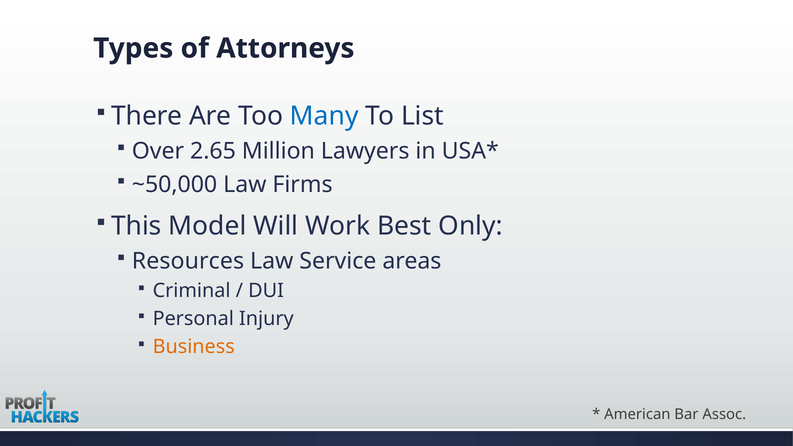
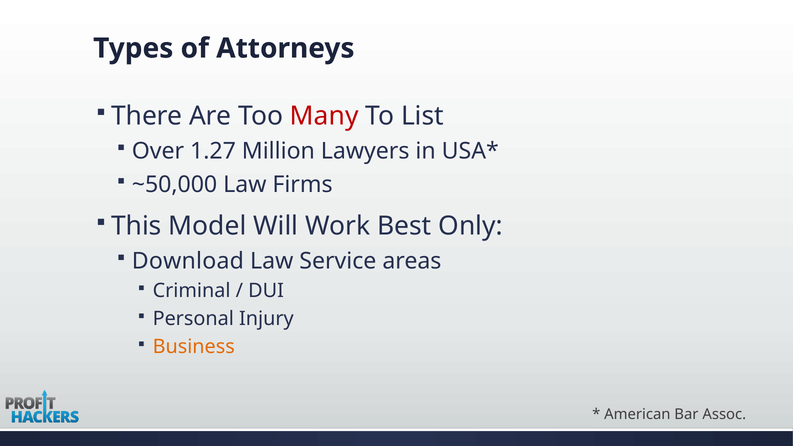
Many colour: blue -> red
2.65: 2.65 -> 1.27
Resources: Resources -> Download
